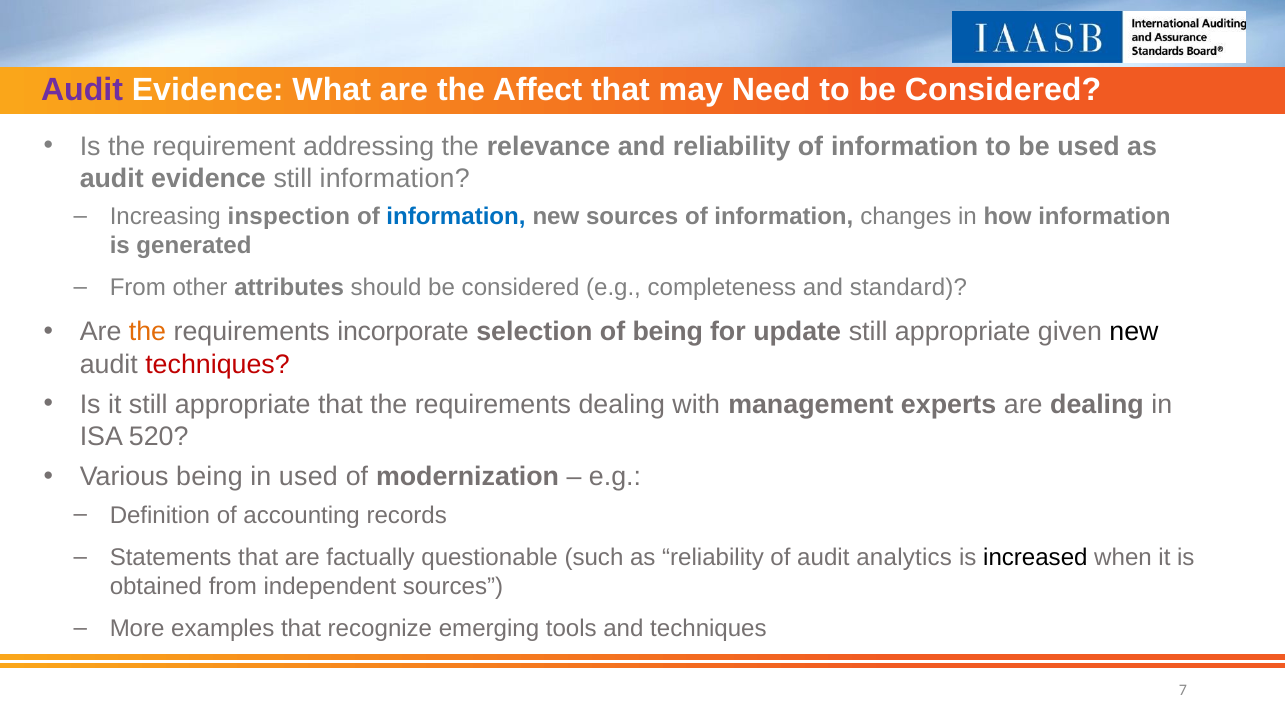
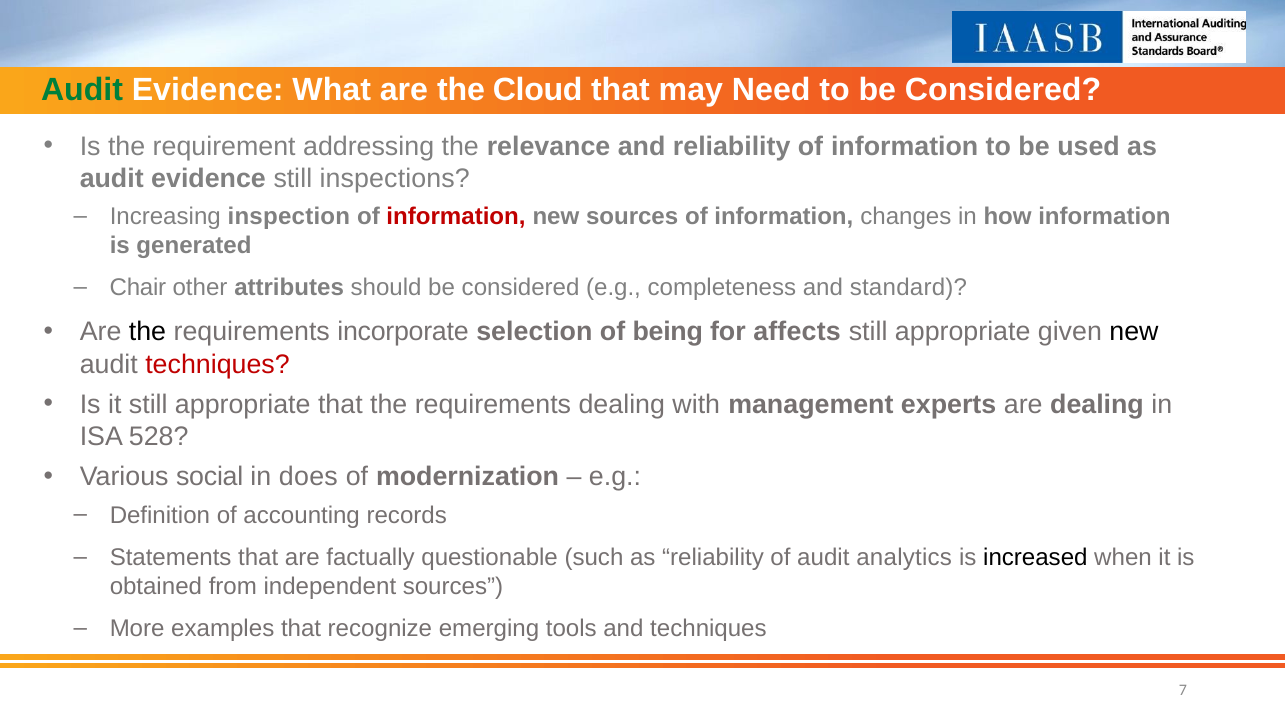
Audit at (82, 90) colour: purple -> green
Affect: Affect -> Cloud
still information: information -> inspections
information at (456, 217) colour: blue -> red
From at (138, 288): From -> Chair
the at (148, 332) colour: orange -> black
update: update -> affects
520: 520 -> 528
Various being: being -> social
in used: used -> does
